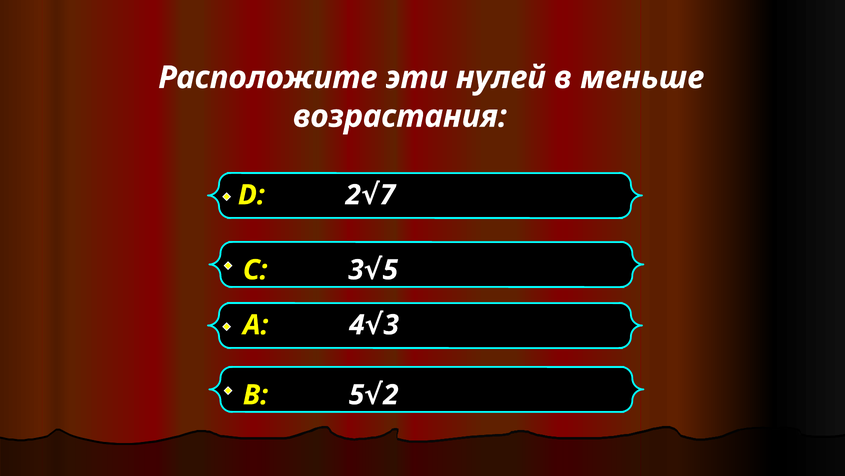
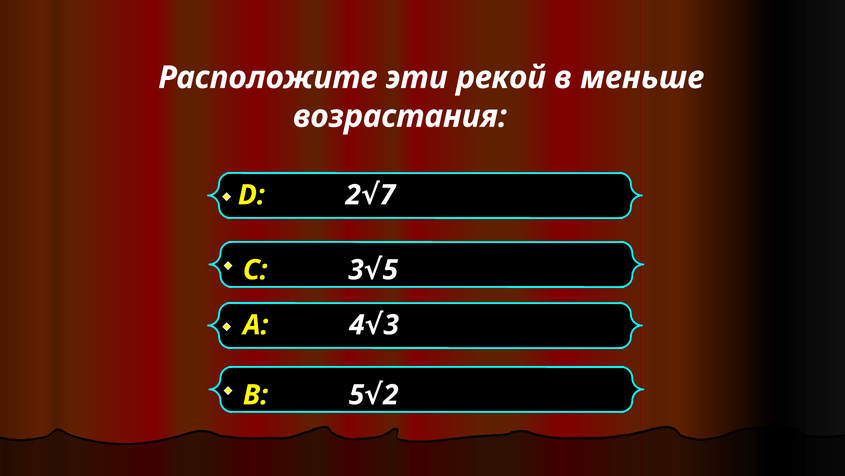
нулей: нулей -> рекой
